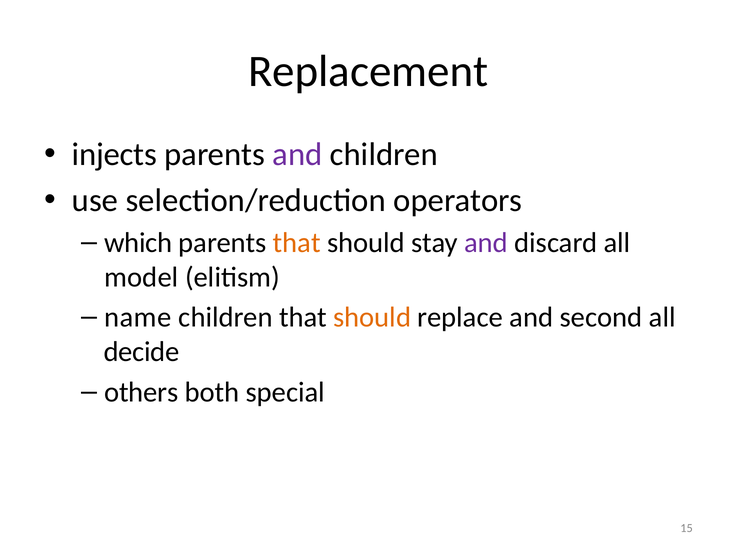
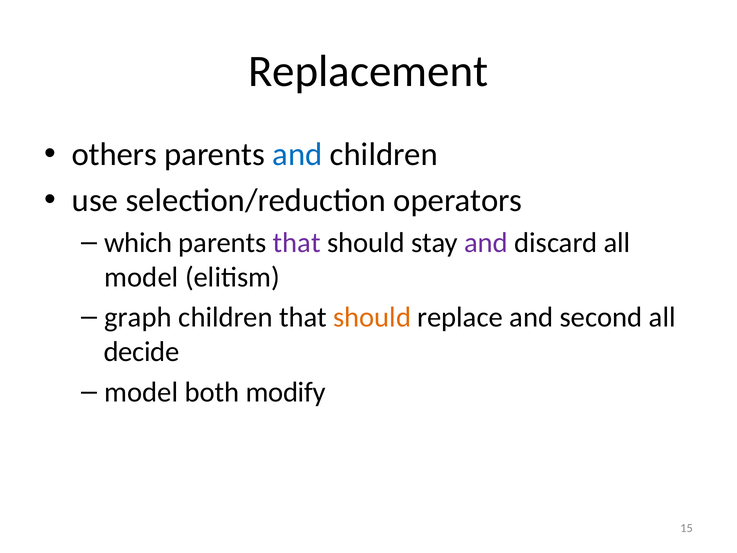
injects: injects -> others
and at (297, 155) colour: purple -> blue
that at (297, 243) colour: orange -> purple
name: name -> graph
others at (141, 392): others -> model
special: special -> modify
